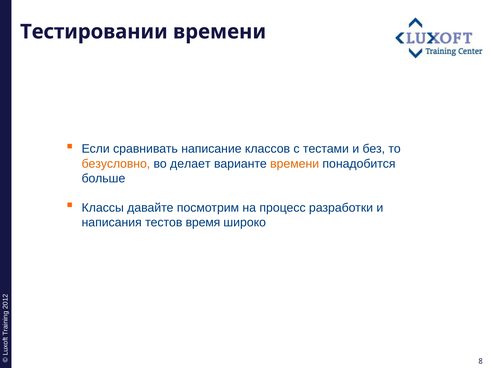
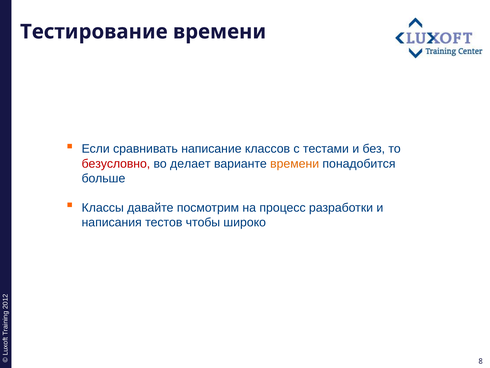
Тестировании: Тестировании -> Тестирование
безусловно colour: orange -> red
время: время -> чтобы
